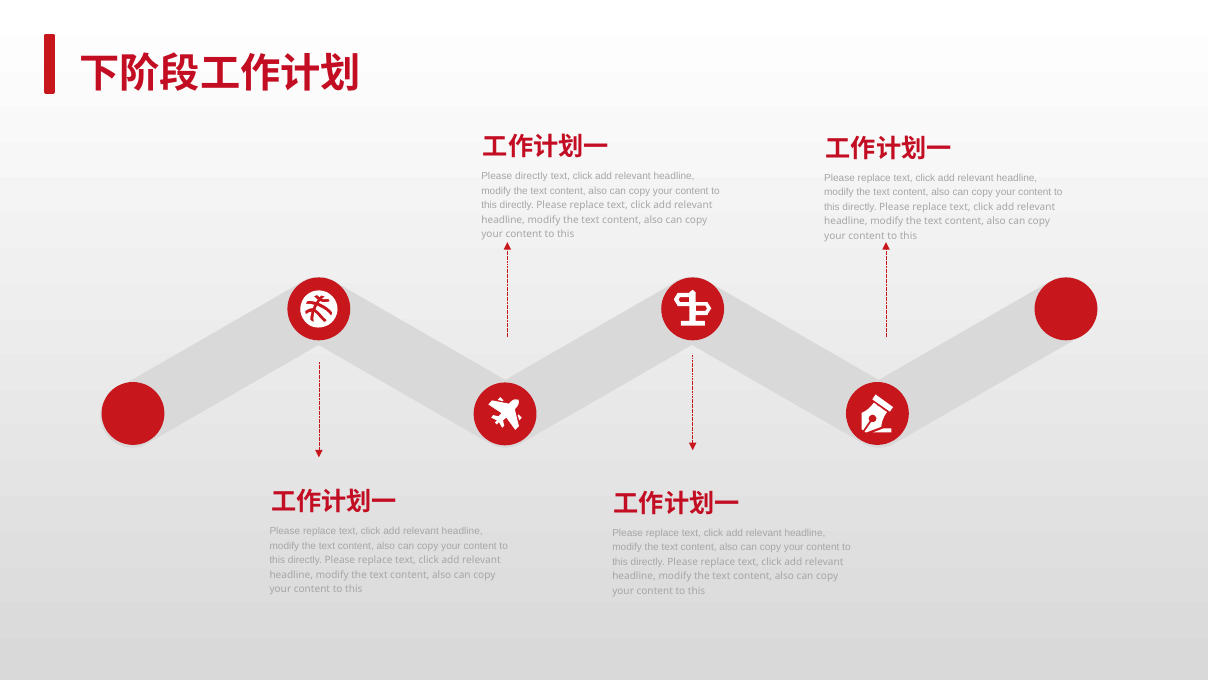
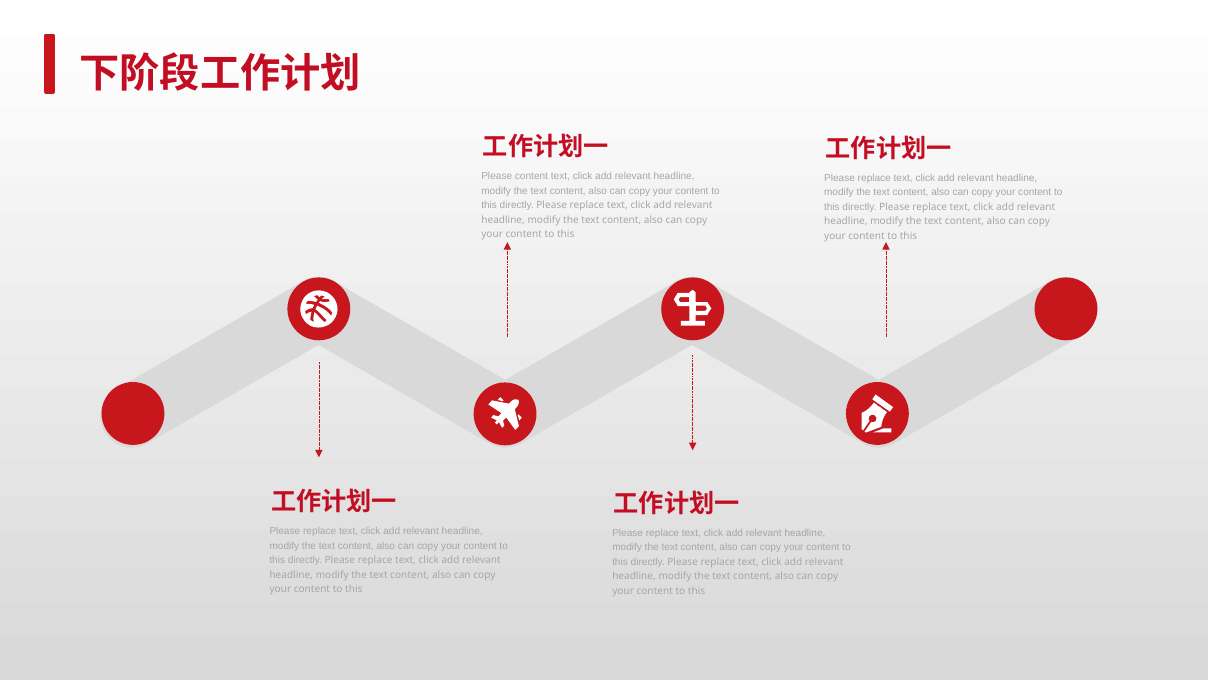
Please directly: directly -> content
